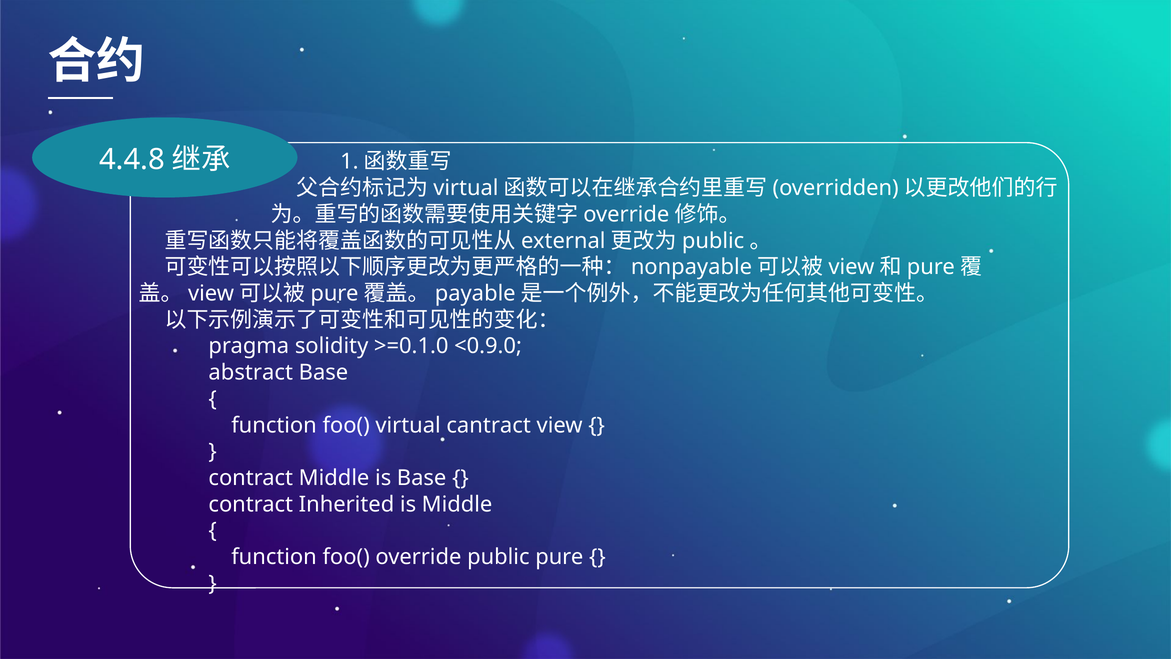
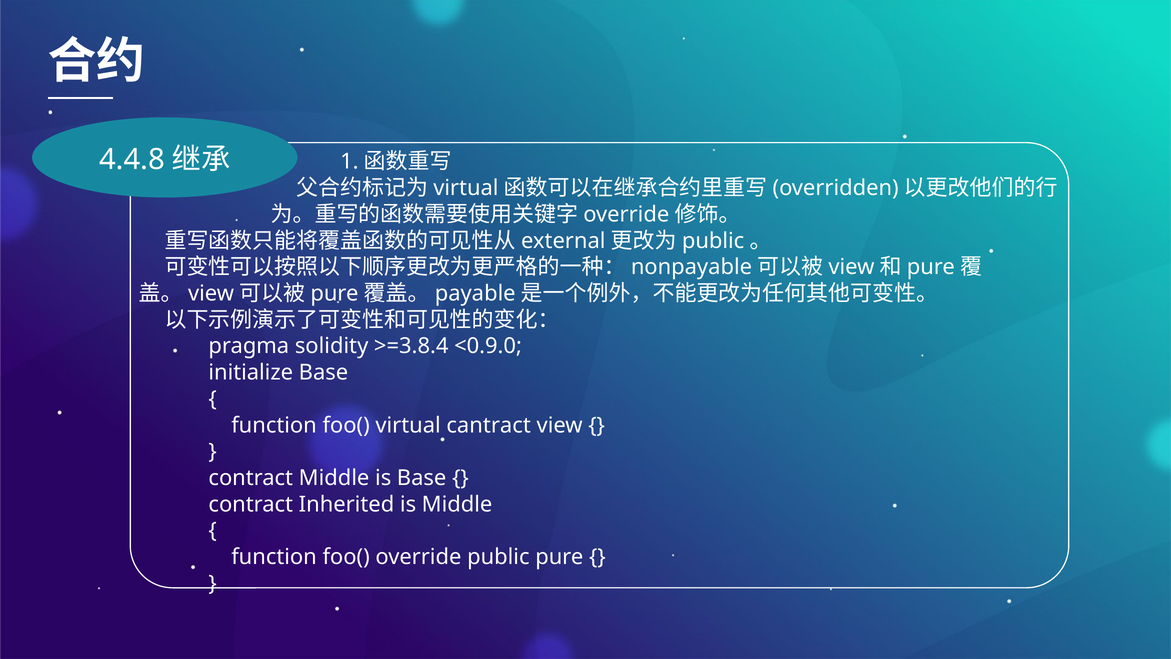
>=0.1.0: >=0.1.0 -> >=3.8.4
abstract: abstract -> initialize
